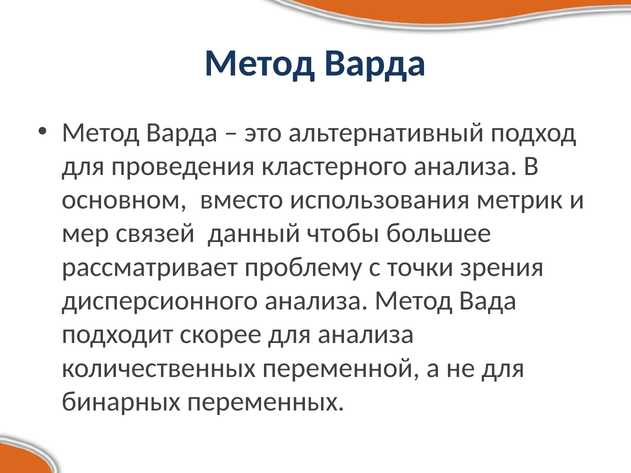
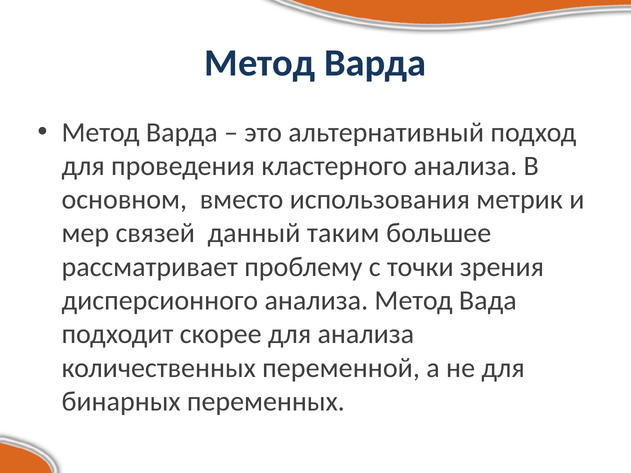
чтобы: чтобы -> таким
